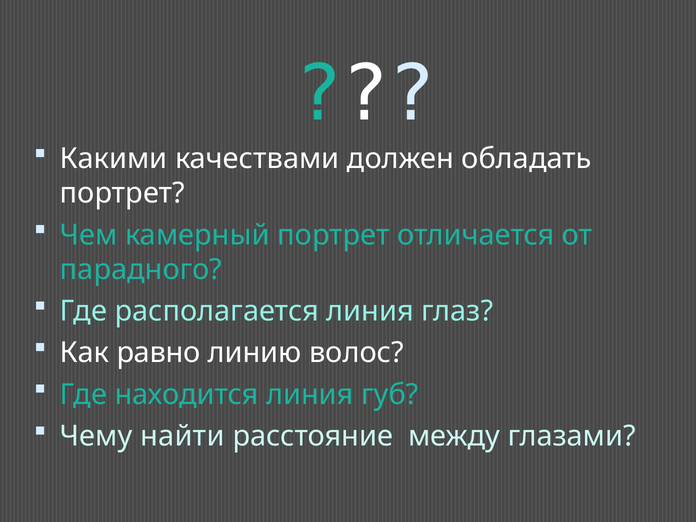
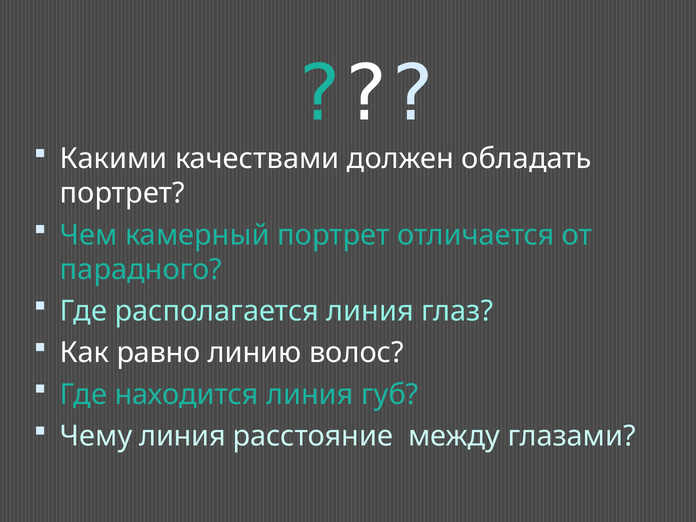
Чему найти: найти -> линия
